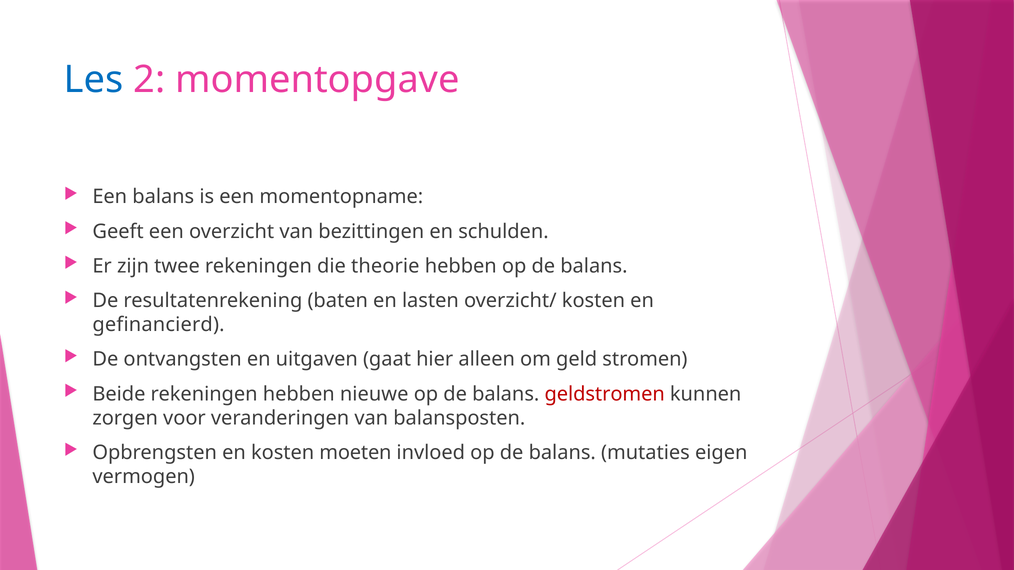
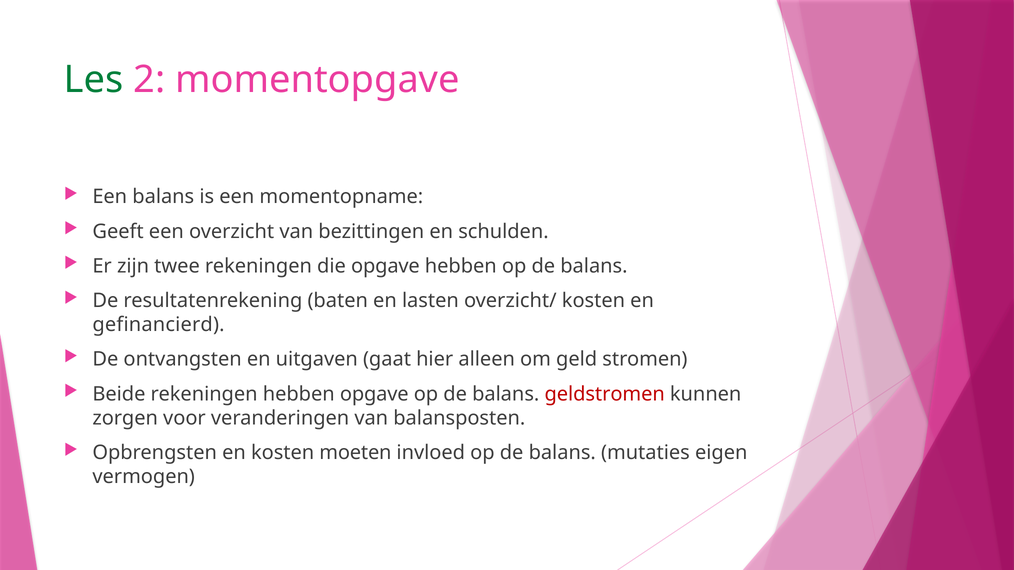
Les colour: blue -> green
die theorie: theorie -> opgave
hebben nieuwe: nieuwe -> opgave
